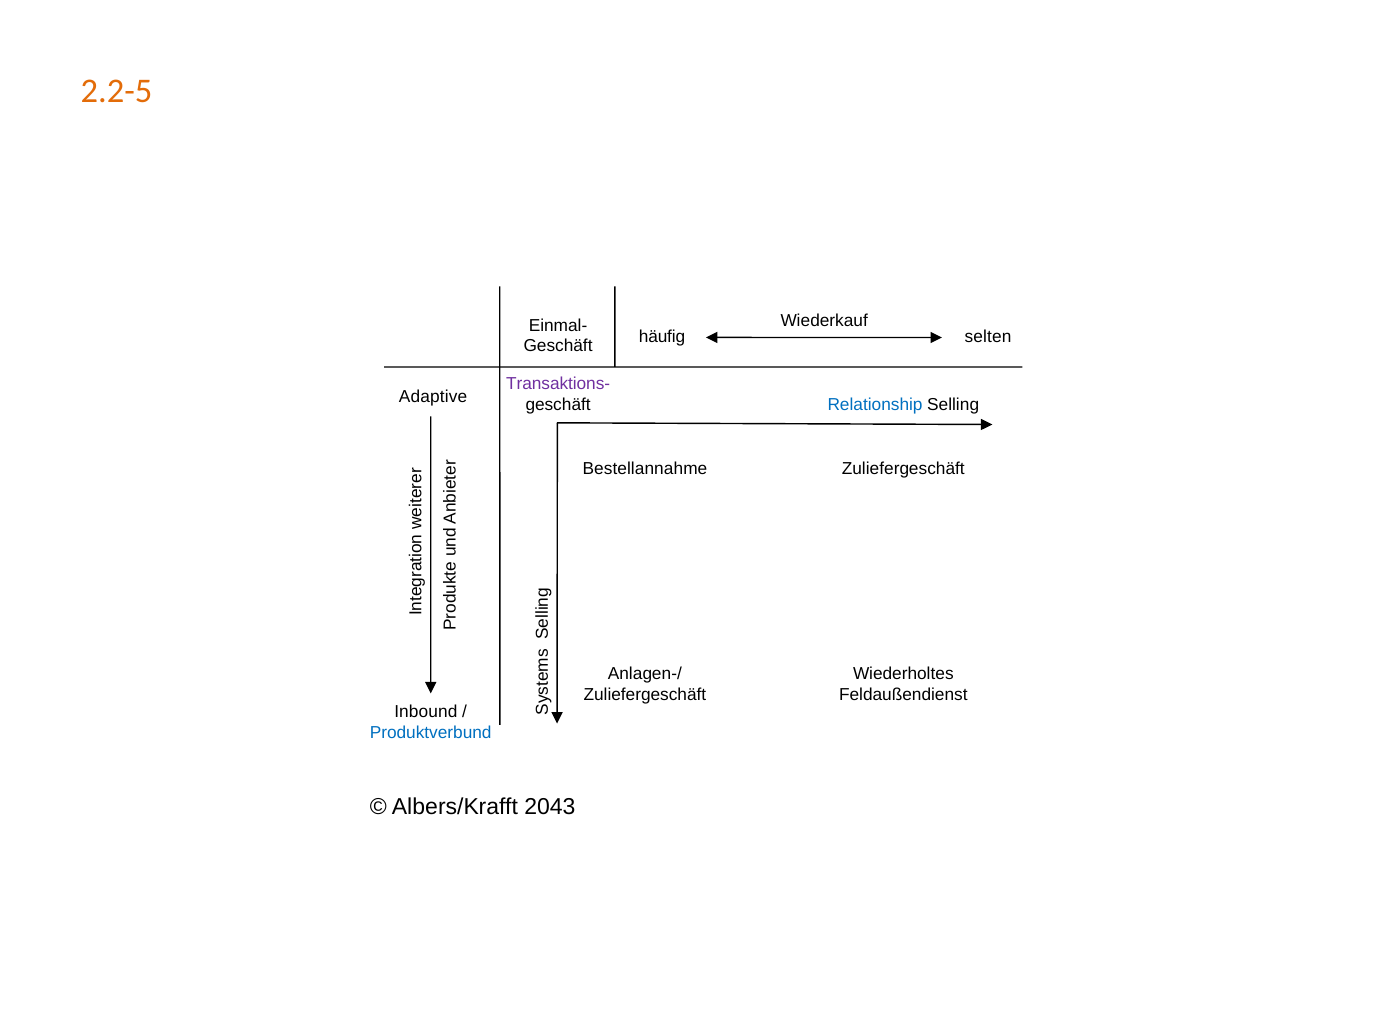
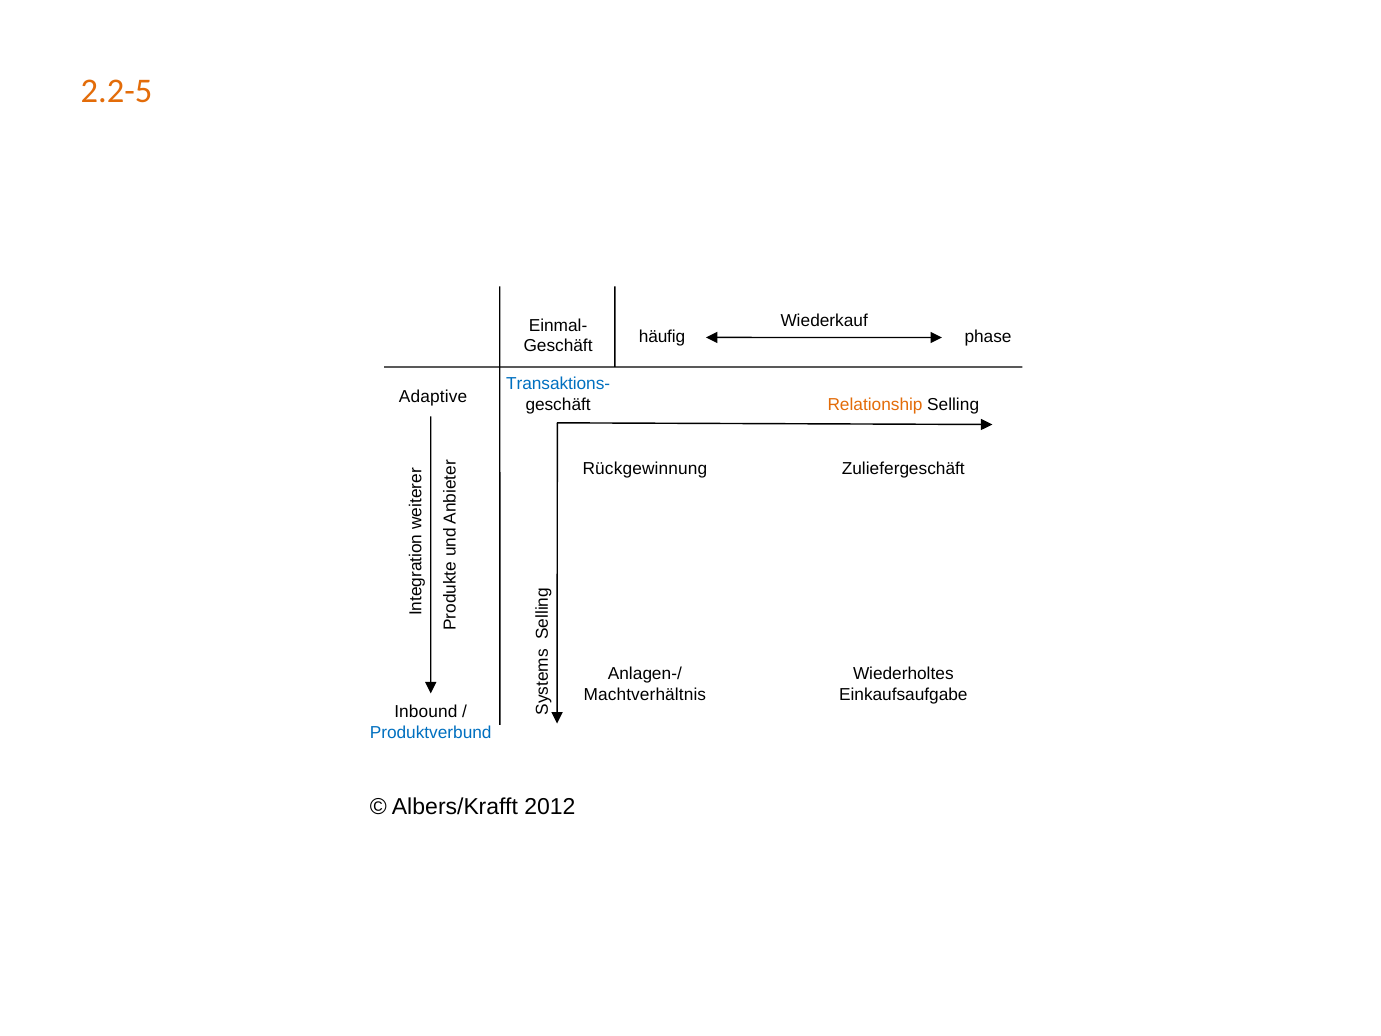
selten: selten -> phase
Transaktions- colour: purple -> blue
Relationship colour: blue -> orange
Bestellannahme: Bestellannahme -> Rückgewinnung
Zuliefergeschäft at (645, 695): Zuliefergeschäft -> Machtverhältnis
Feldaußendienst: Feldaußendienst -> Einkaufsaufgabe
2043: 2043 -> 2012
